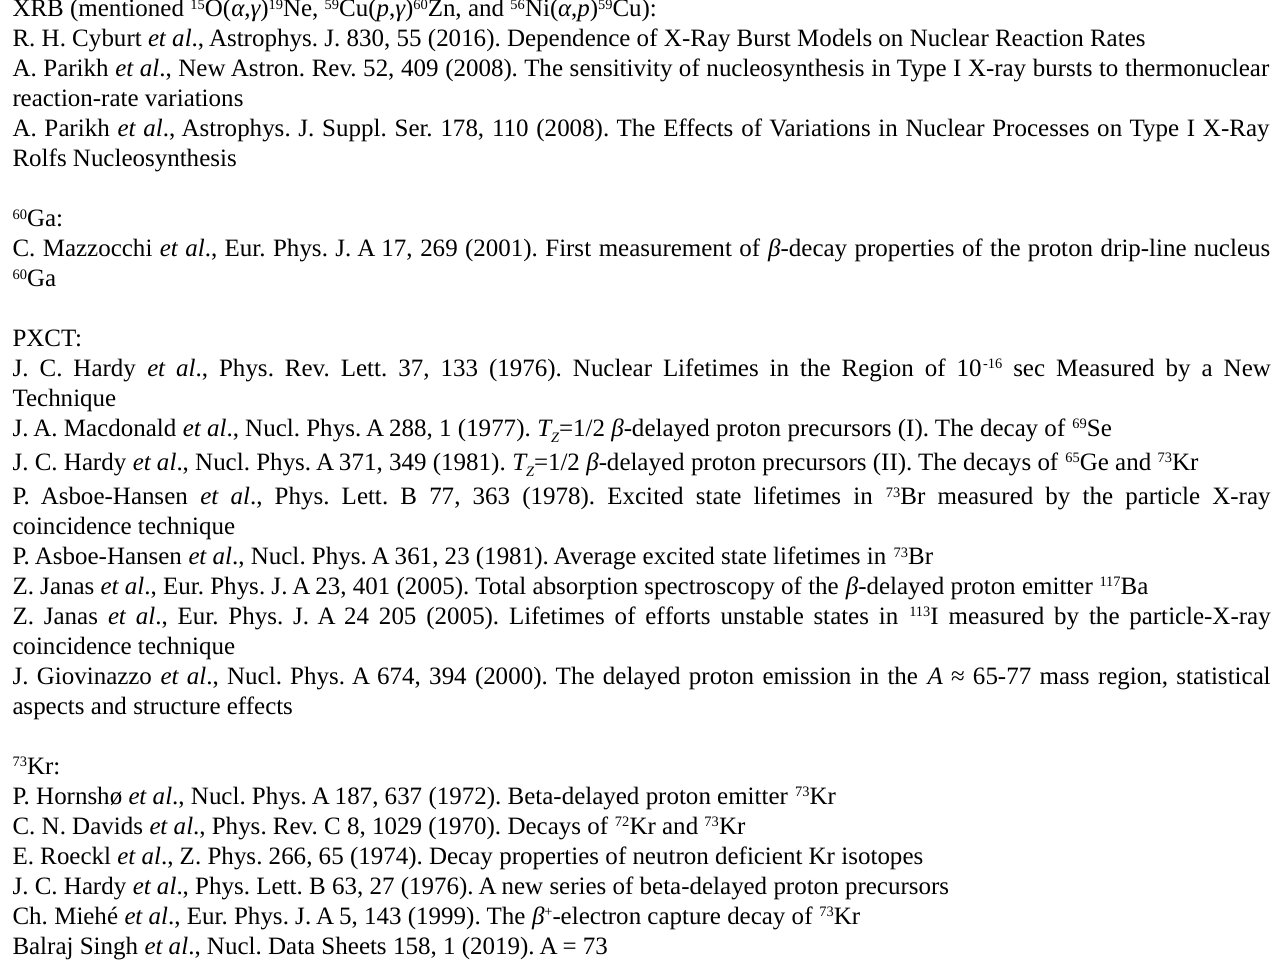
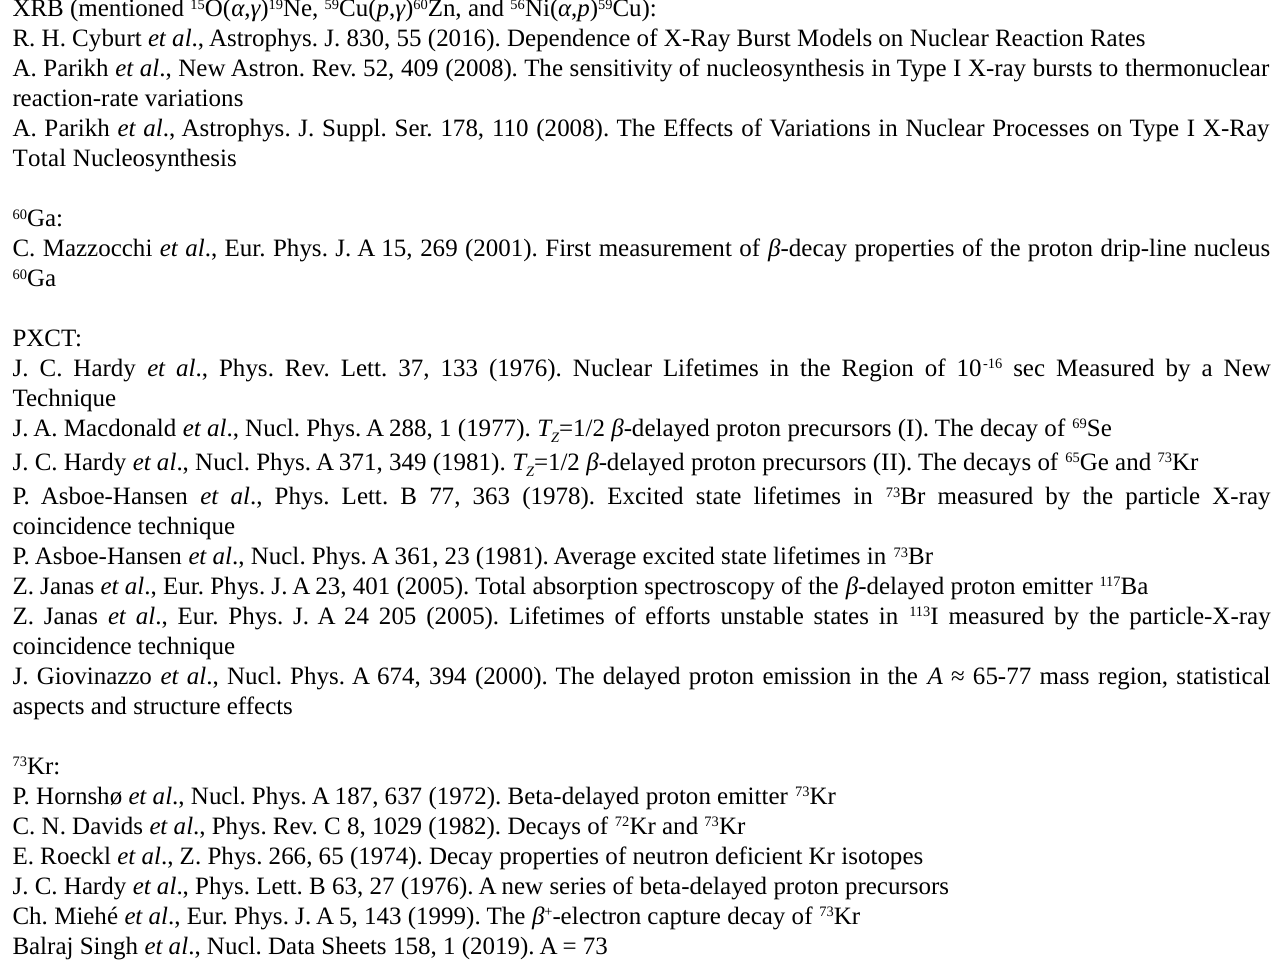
Rolfs at (40, 158): Rolfs -> Total
17: 17 -> 15
1970: 1970 -> 1982
